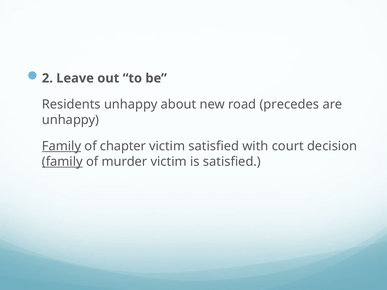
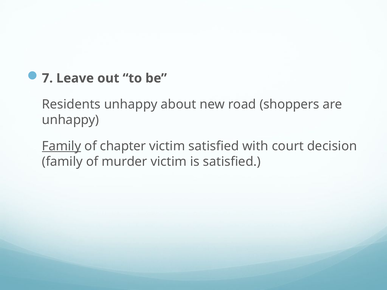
2: 2 -> 7
precedes: precedes -> shoppers
family at (62, 162) underline: present -> none
